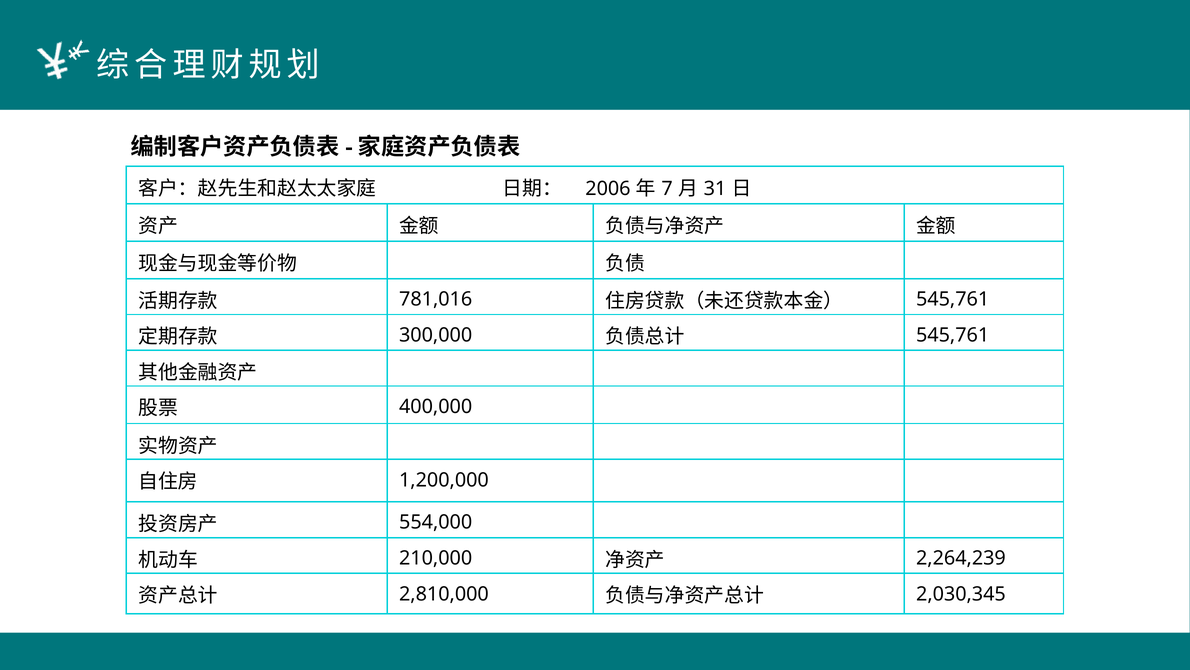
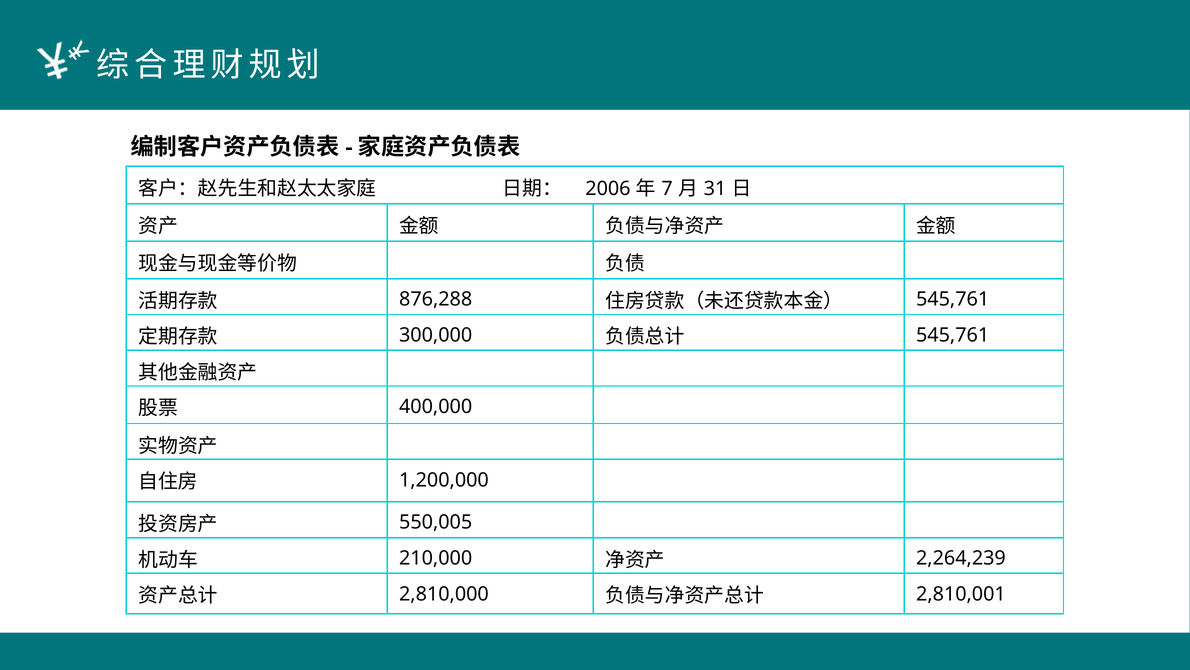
781,016: 781,016 -> 876,288
554,000: 554,000 -> 550,005
2,030,345: 2,030,345 -> 2,810,001
